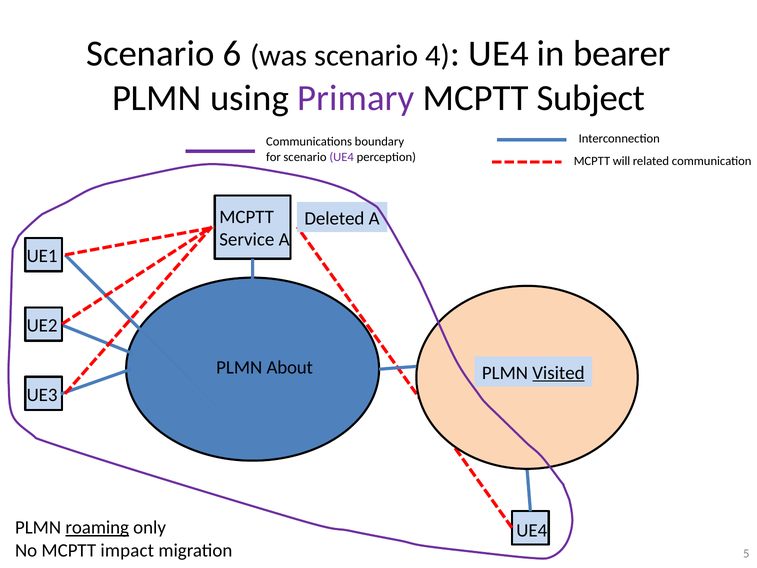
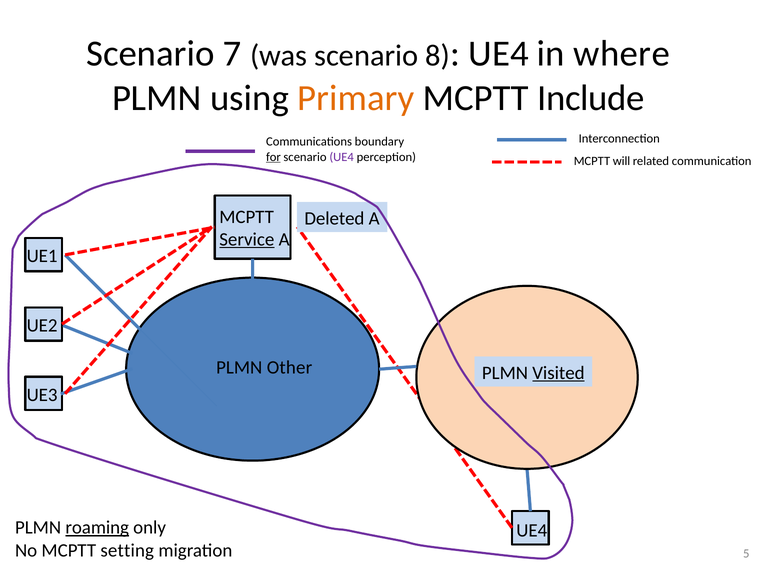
6: 6 -> 7
4: 4 -> 8
bearer: bearer -> where
Primary colour: purple -> orange
Subject: Subject -> Include
for underline: none -> present
Service underline: none -> present
About: About -> Other
impact: impact -> setting
